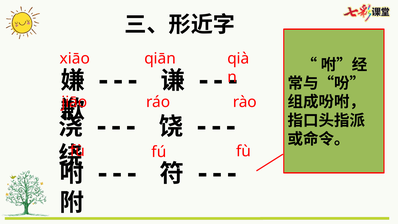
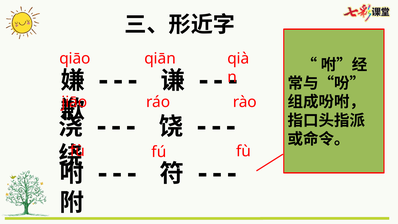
xiāo: xiāo -> qiāo
